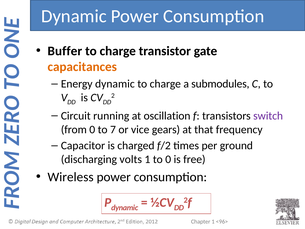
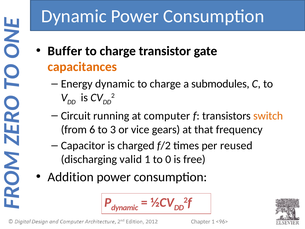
oscillation: oscillation -> computer
switch colour: purple -> orange
from 0: 0 -> 6
7: 7 -> 3
ground: ground -> reused
volts: volts -> valid
Wireless: Wireless -> Addition
